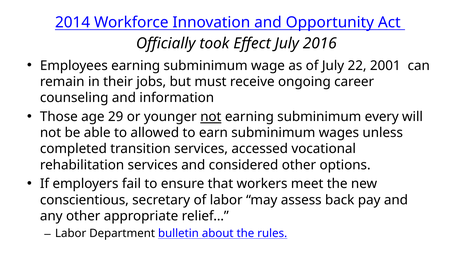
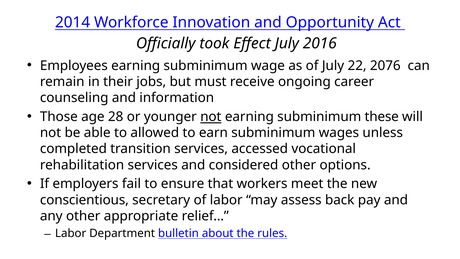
2001: 2001 -> 2076
29: 29 -> 28
every: every -> these
